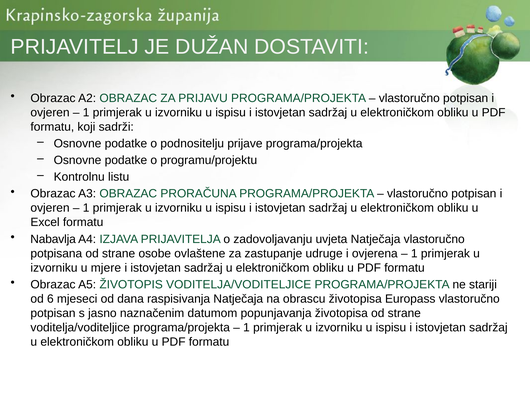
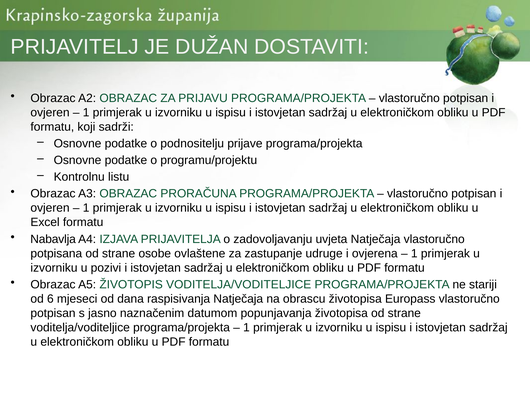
mjere: mjere -> pozivi
